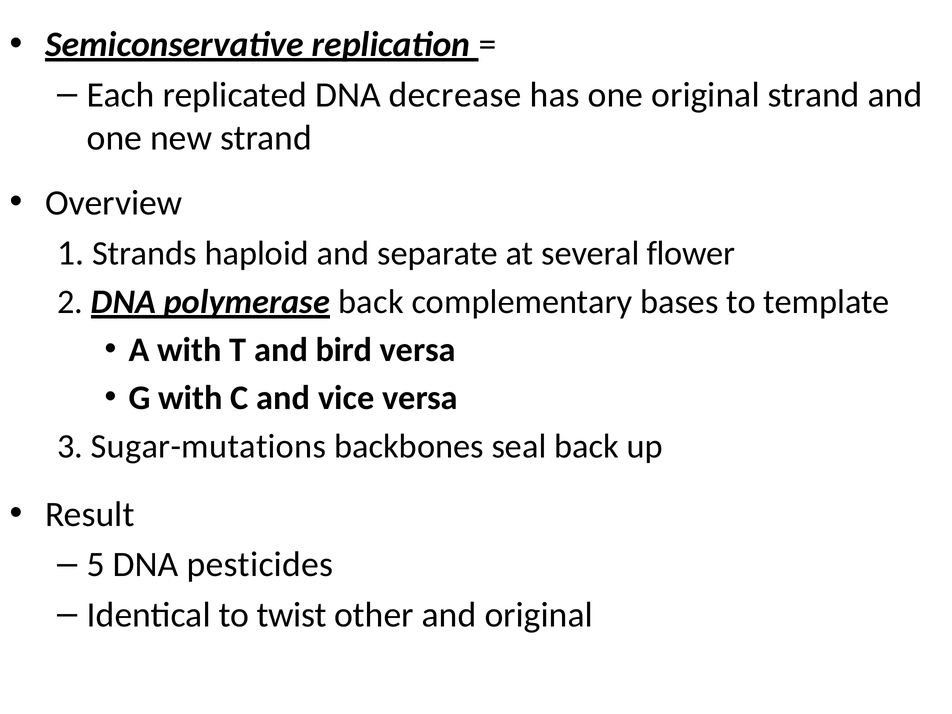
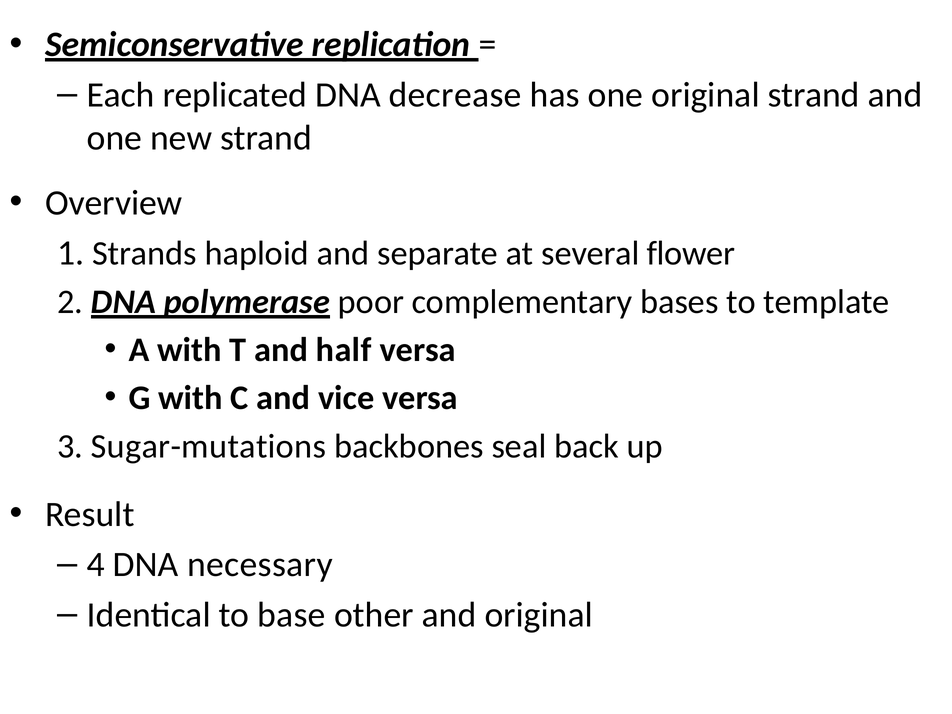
polymerase back: back -> poor
bird: bird -> half
5: 5 -> 4
pesticides: pesticides -> necessary
twist: twist -> base
